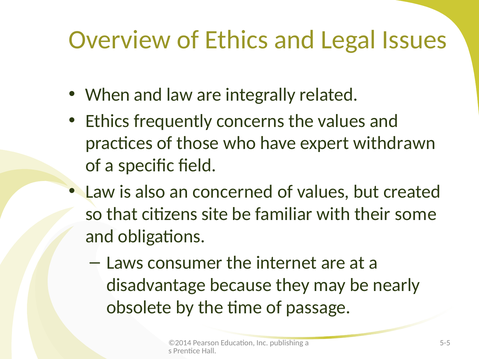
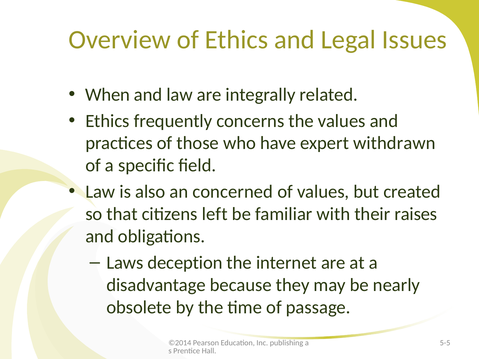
site: site -> left
some: some -> raises
consumer: consumer -> deception
